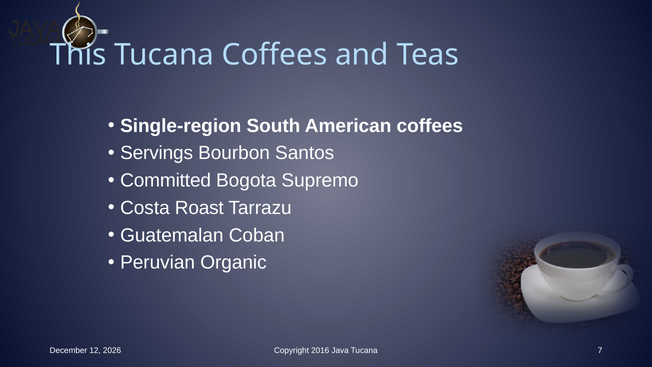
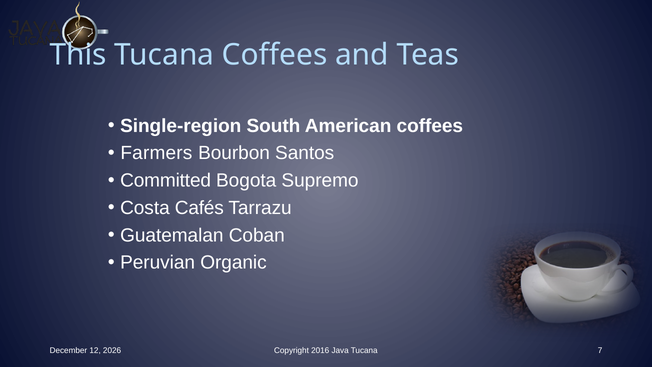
Servings: Servings -> Farmers
Roast: Roast -> Cafés
